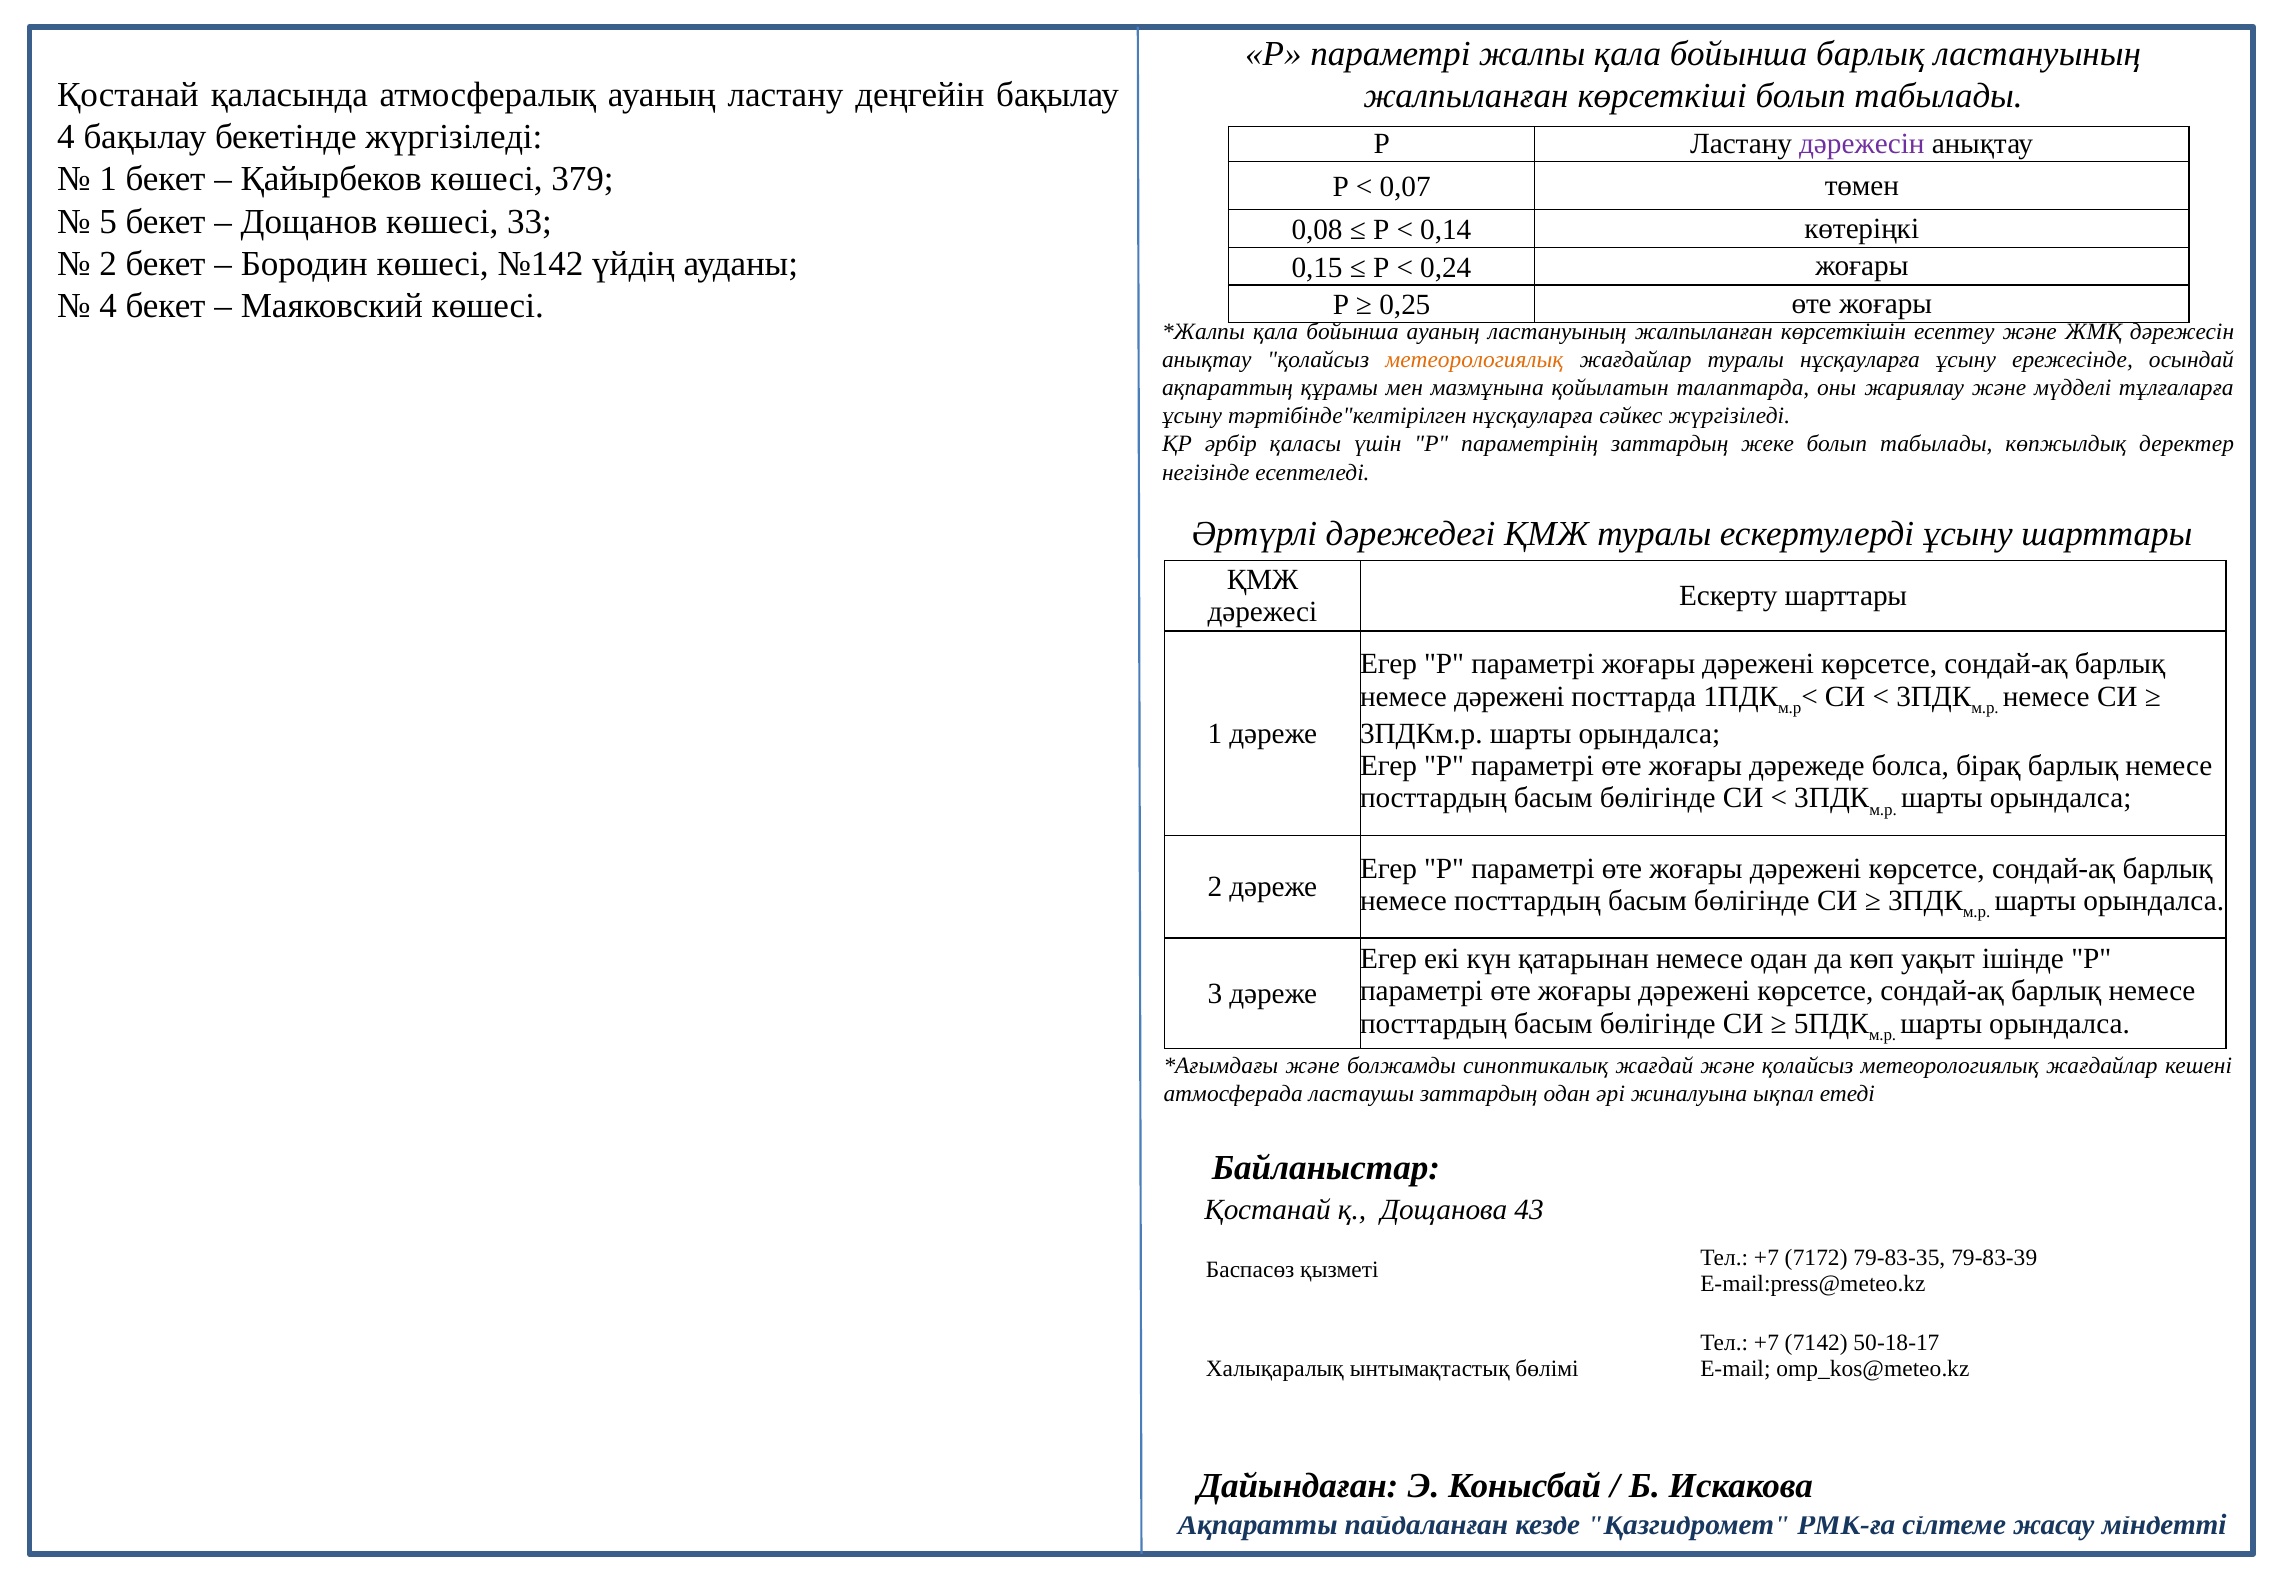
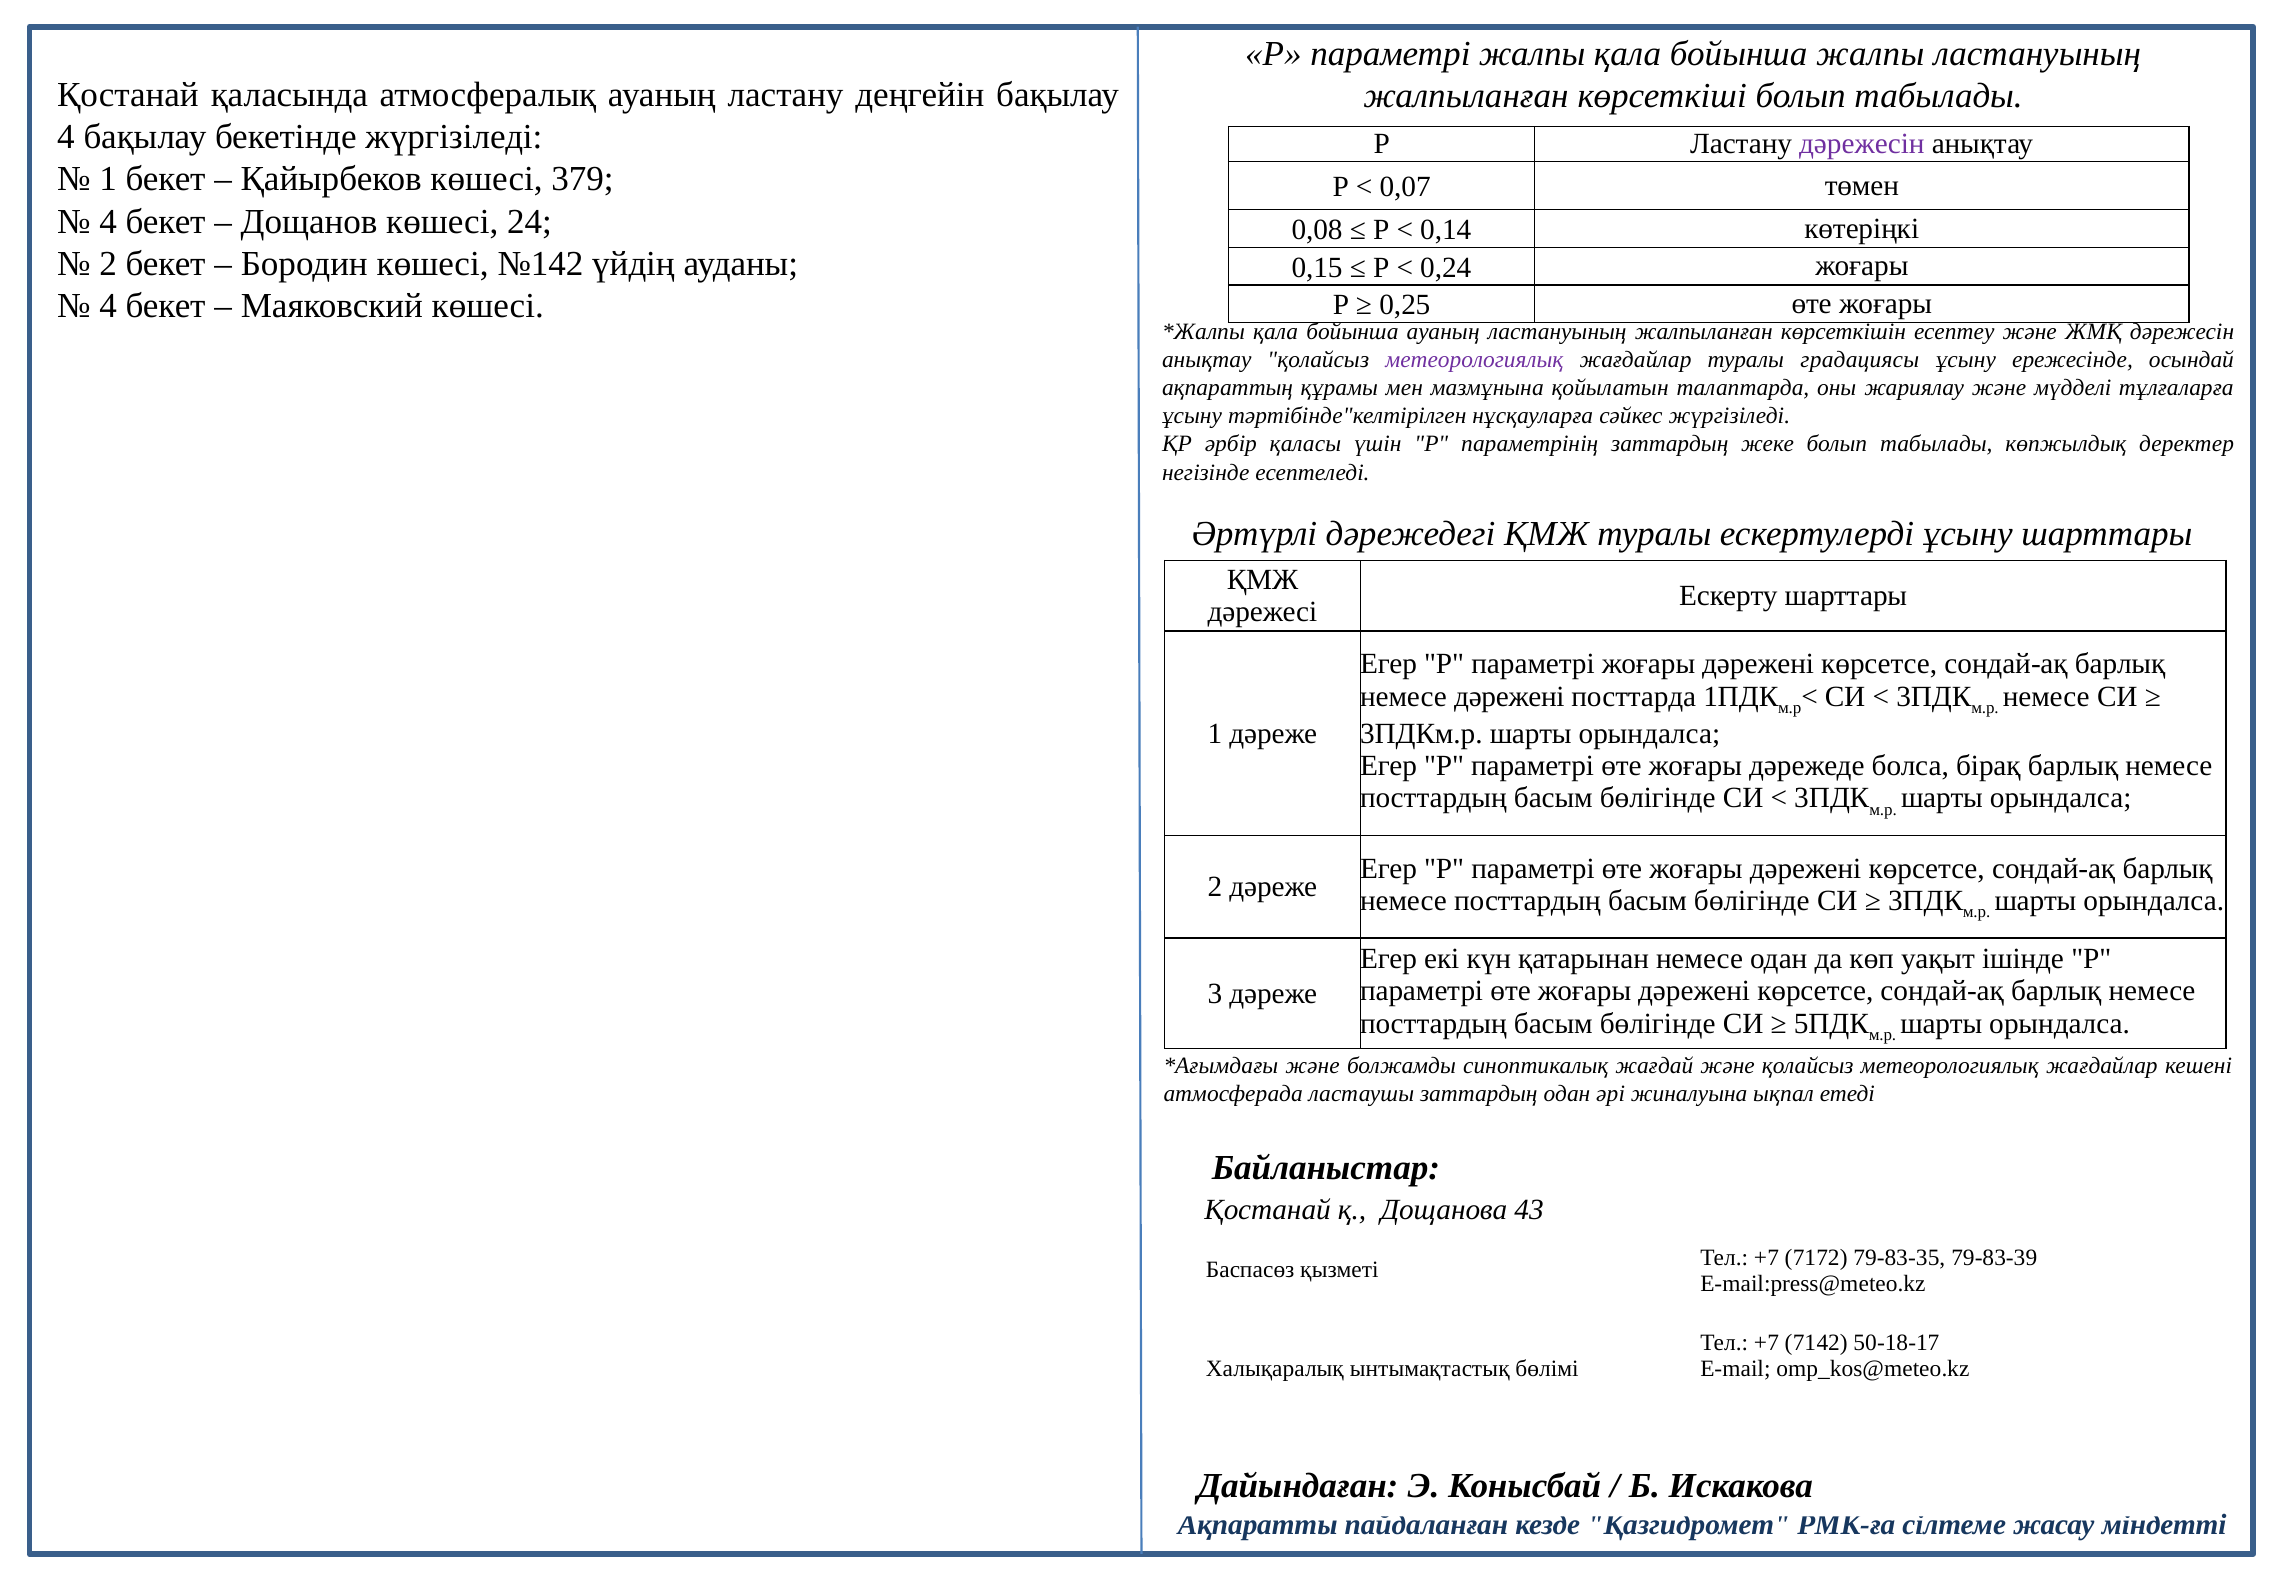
бойынша барлық: барлық -> жалпы
5 at (108, 221): 5 -> 4
33: 33 -> 24
метеорологиялық at (1474, 360) colour: orange -> purple
туралы нұсқауларға: нұсқауларға -> градациясы
